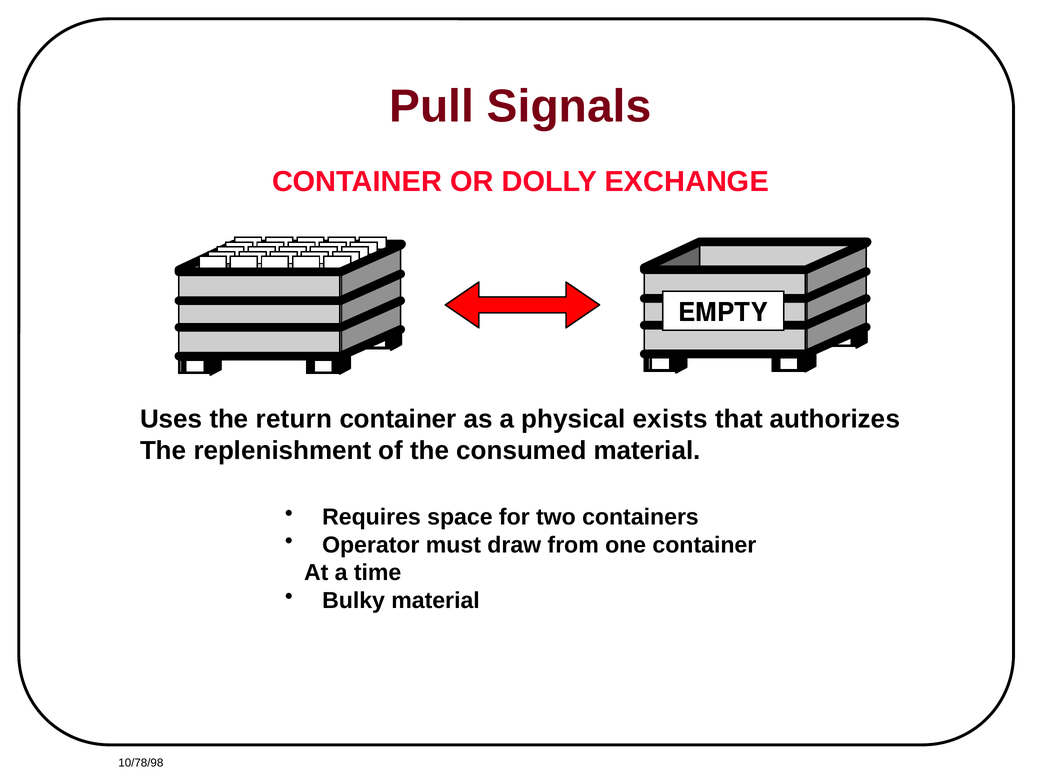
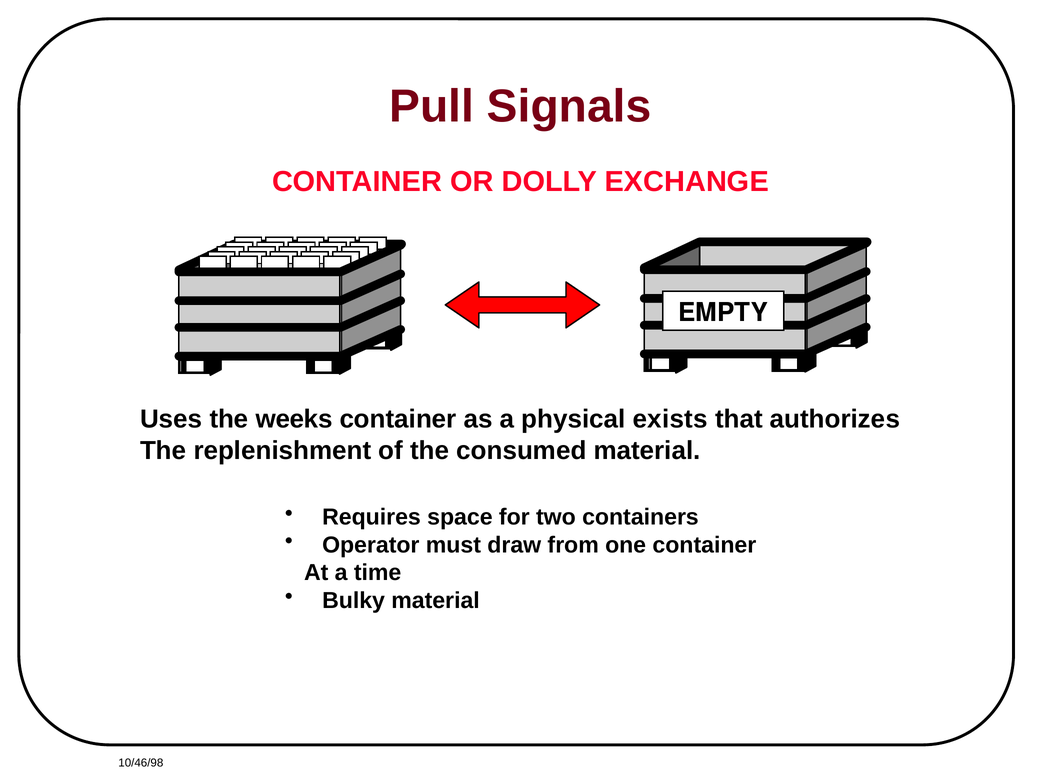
return: return -> weeks
10/78/98: 10/78/98 -> 10/46/98
